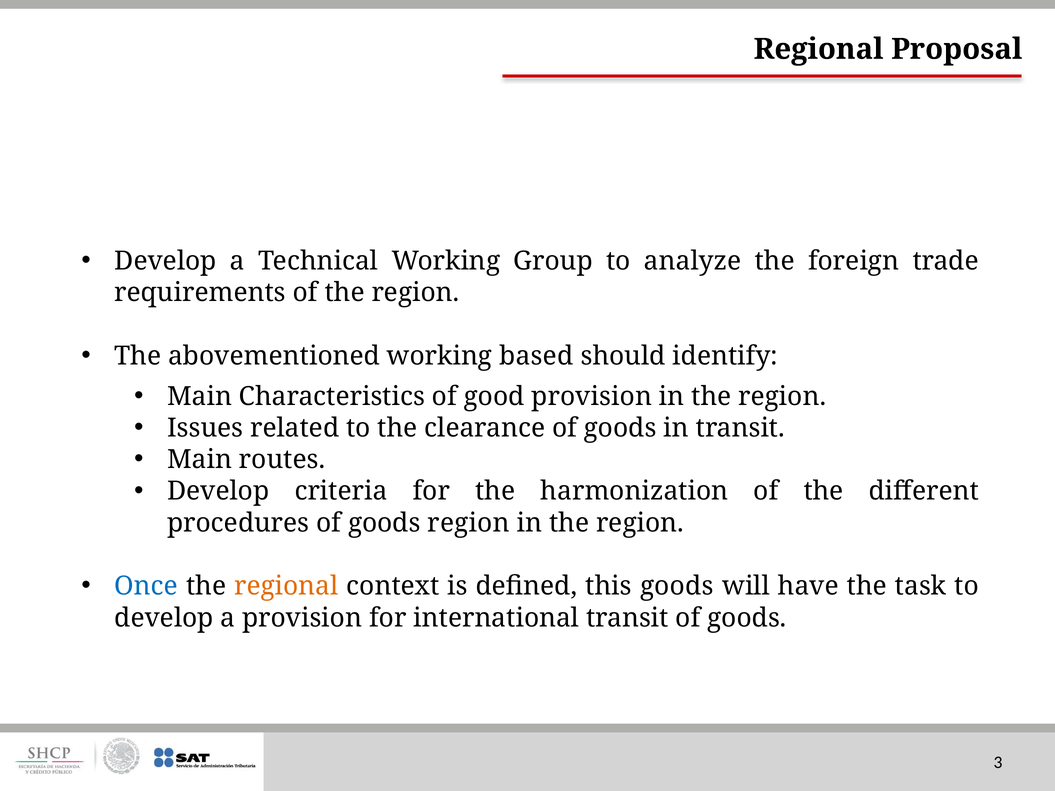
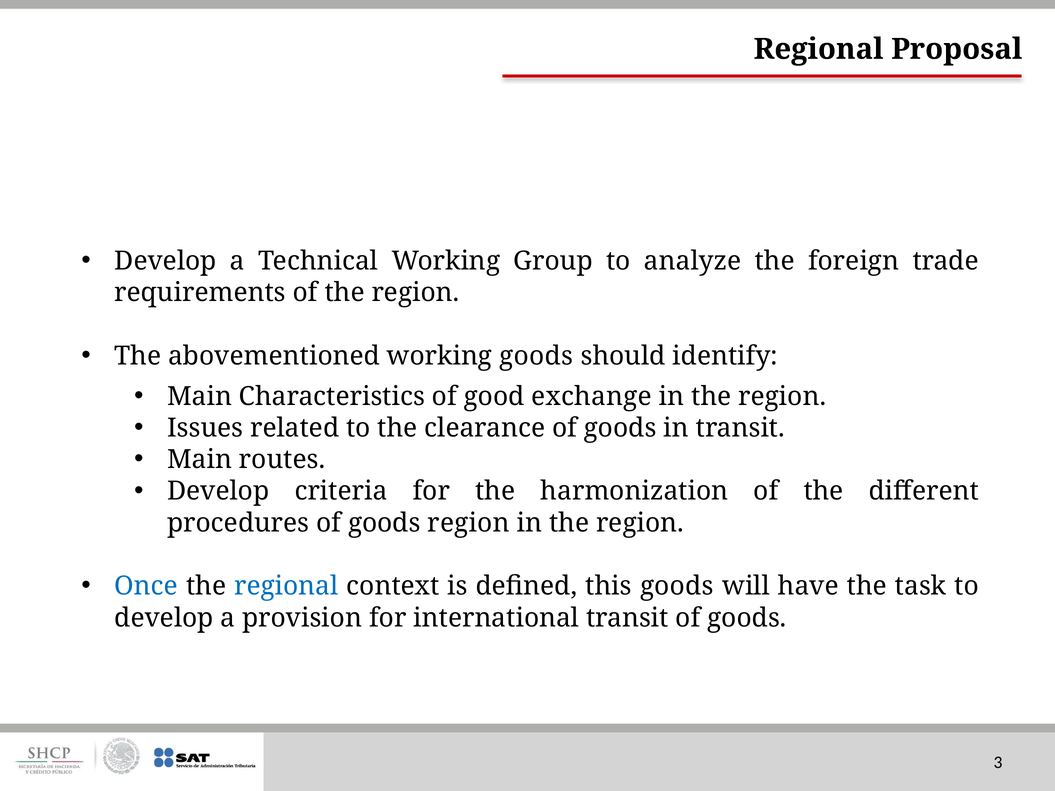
working based: based -> goods
good provision: provision -> exchange
regional at (286, 586) colour: orange -> blue
